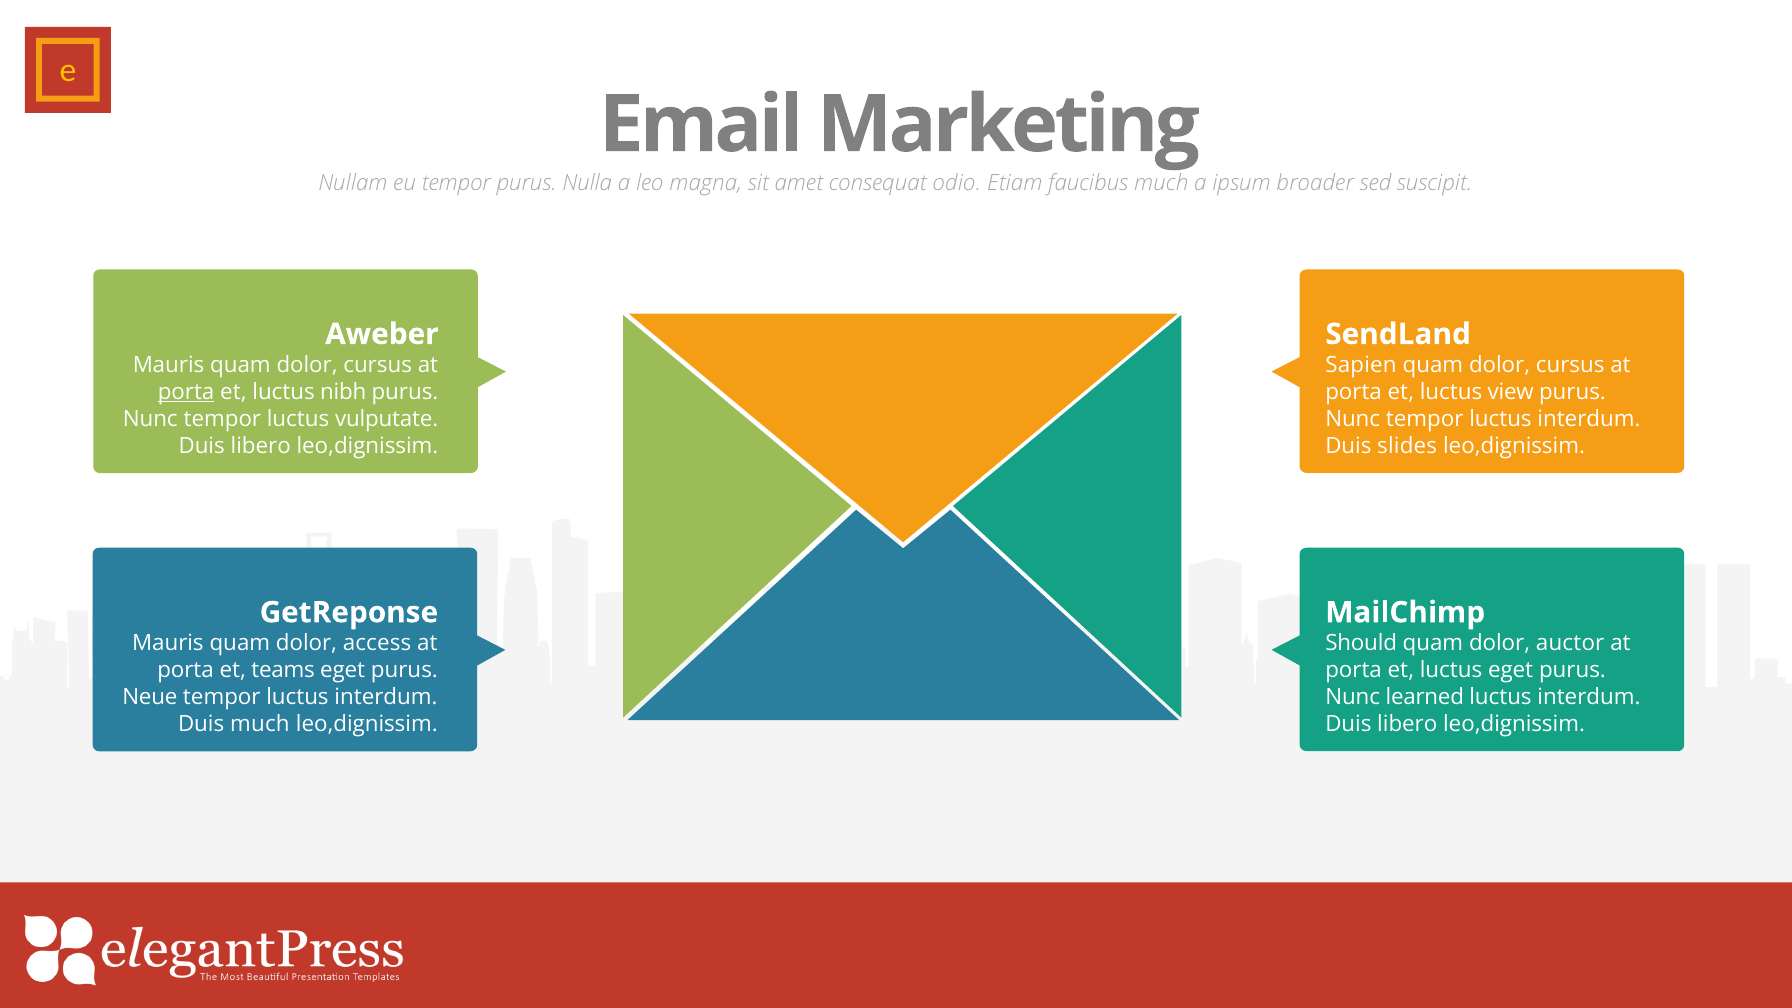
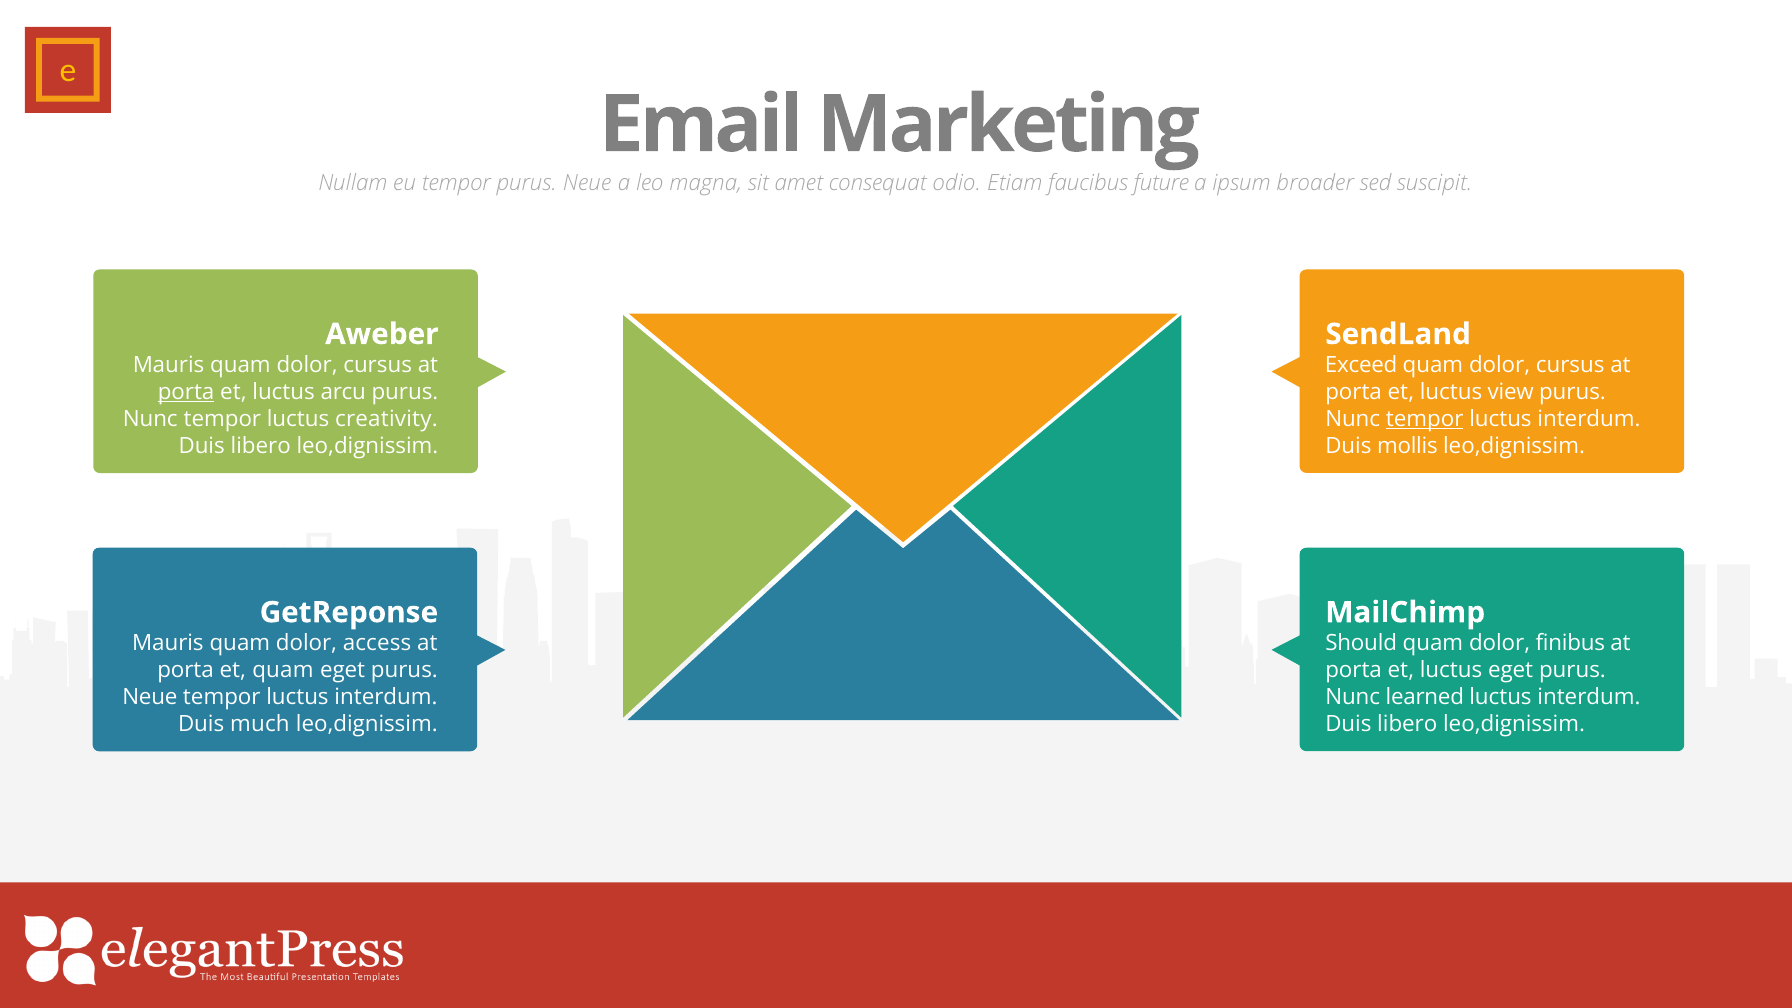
tempor purus Nulla: Nulla -> Neue
faucibus much: much -> future
Sapien: Sapien -> Exceed
nibh: nibh -> arcu
vulputate: vulputate -> creativity
tempor at (1425, 419) underline: none -> present
slides: slides -> mollis
auctor: auctor -> finibus
et teams: teams -> quam
